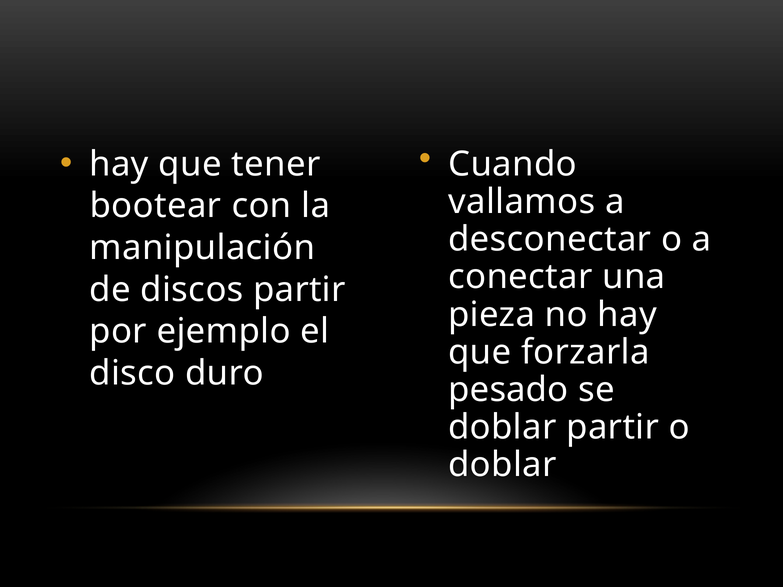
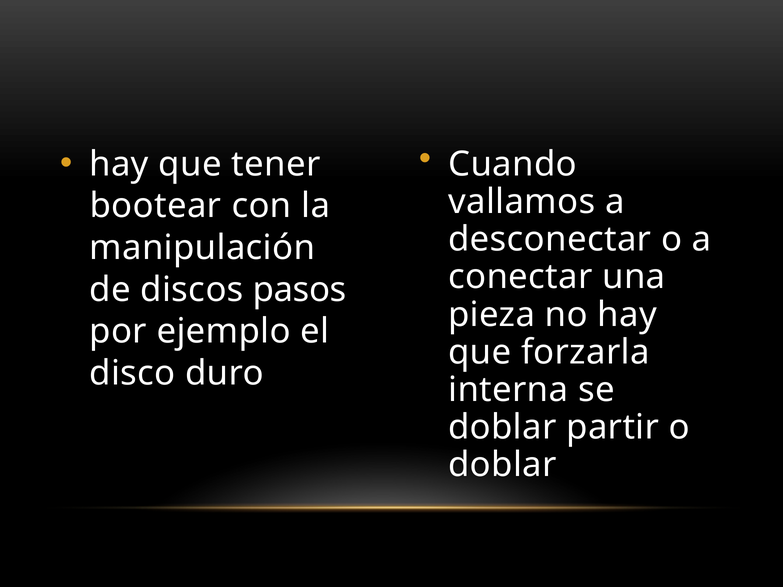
discos partir: partir -> pasos
pesado: pesado -> interna
